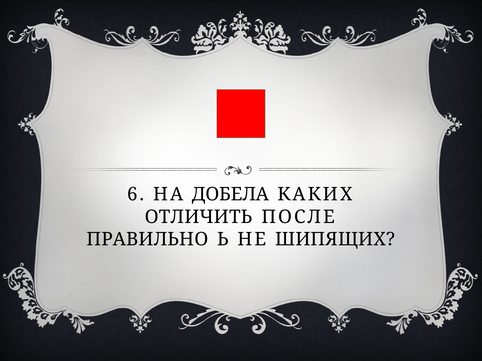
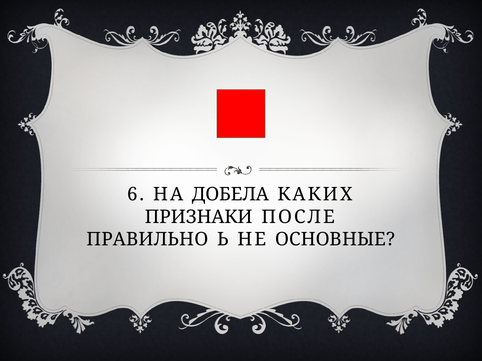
ОТЛИЧИТЬ: ОТЛИЧИТЬ -> ПРИЗНАКИ
ШИПЯЩИХ: ШИПЯЩИХ -> ОСНОВНЫЕ
